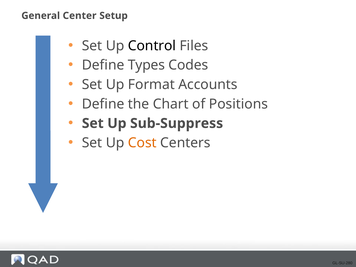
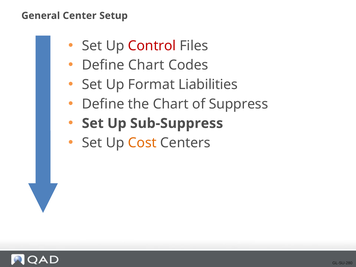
Control colour: black -> red
Define Types: Types -> Chart
Accounts: Accounts -> Liabilities
Positions: Positions -> Suppress
